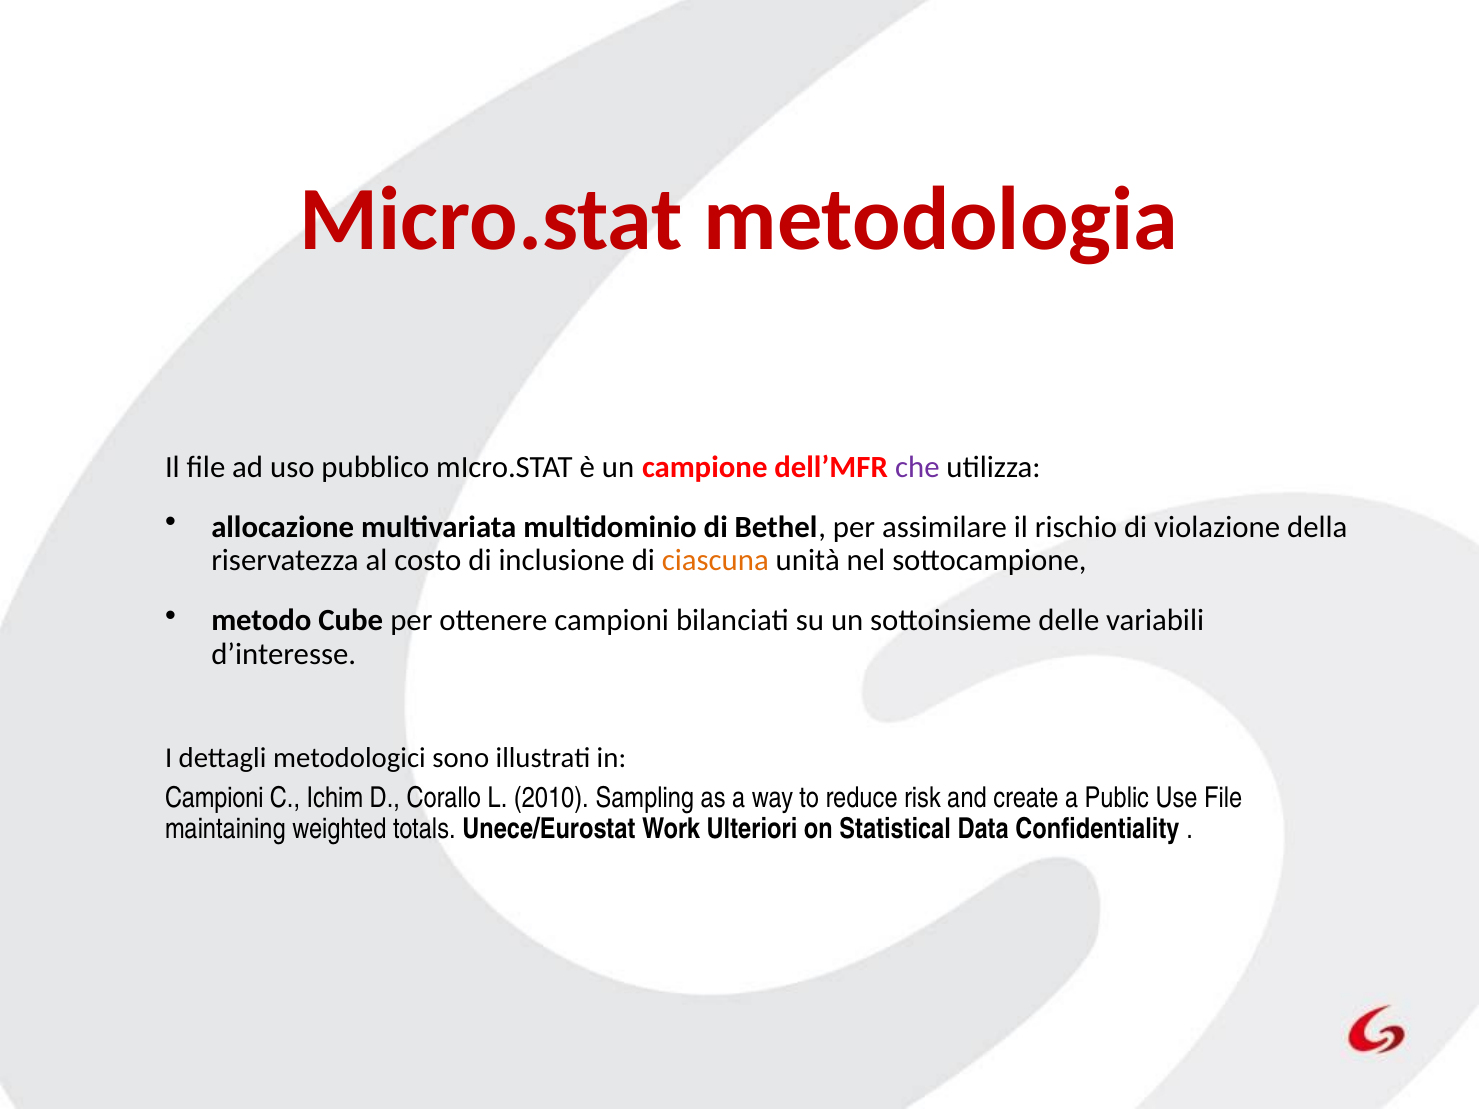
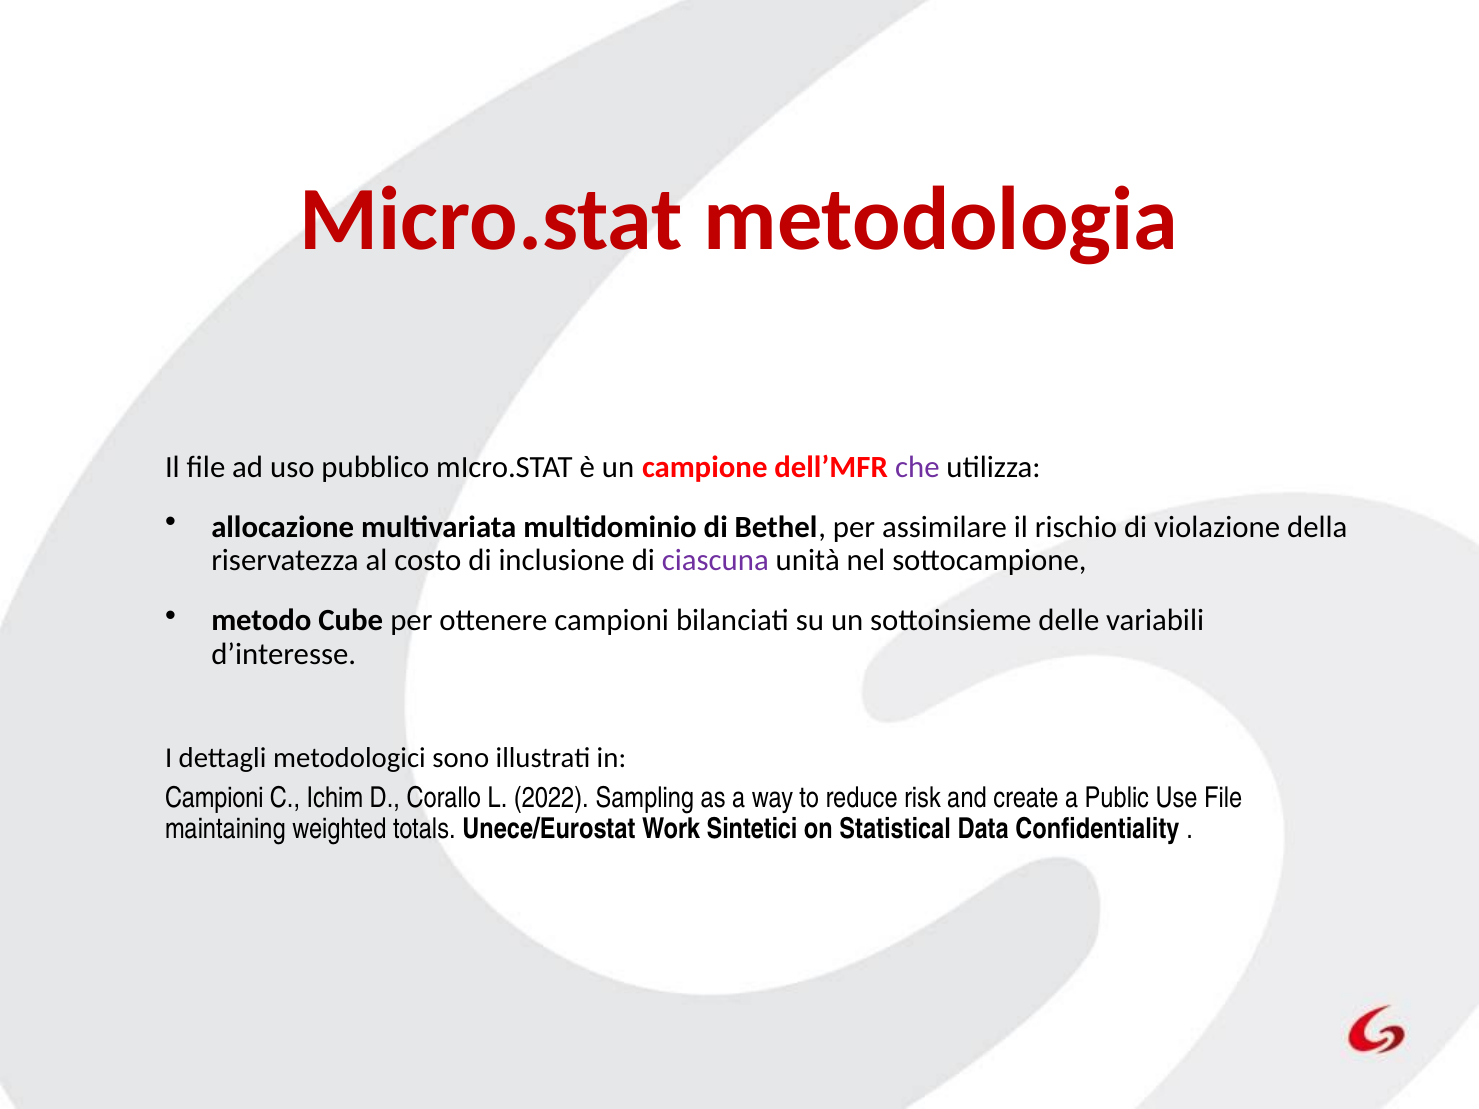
ciascuna colour: orange -> purple
2010: 2010 -> 2022
Ulteriori: Ulteriori -> Sintetici
